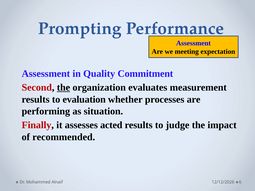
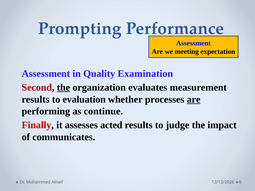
Commitment: Commitment -> Examination
are at (194, 100) underline: none -> present
situation: situation -> continue
recommended: recommended -> communicates
